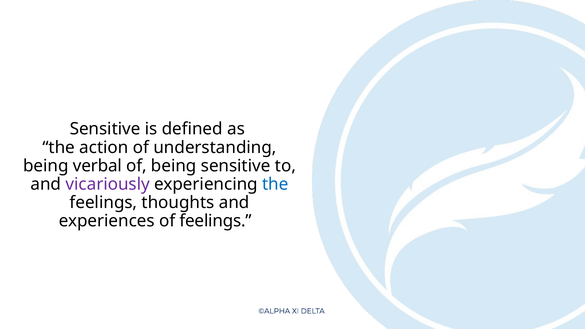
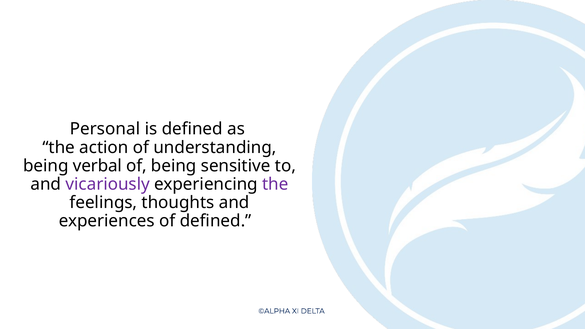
Sensitive at (105, 129): Sensitive -> Personal
the at (275, 184) colour: blue -> purple
of feelings: feelings -> defined
